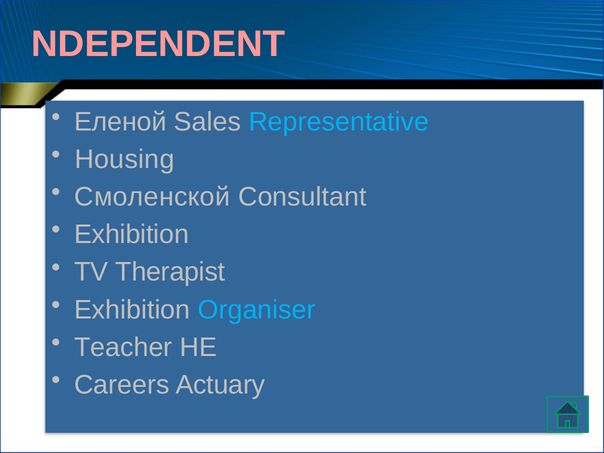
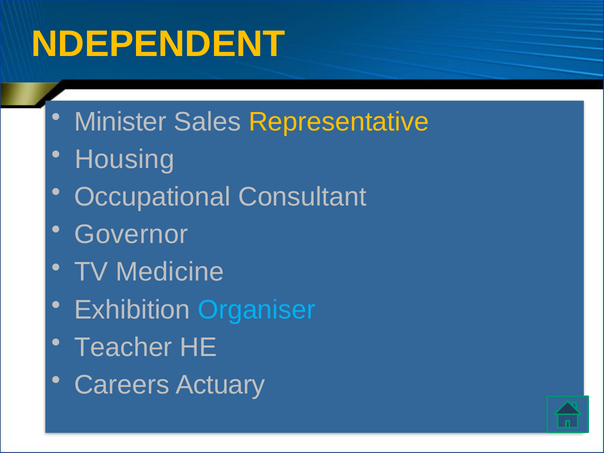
NDEPENDENT colour: pink -> yellow
Еленой: Еленой -> Minister
Representative colour: light blue -> yellow
Смоленской: Смоленской -> Occupational
Exhibition at (131, 234): Exhibition -> Governor
Therapist: Therapist -> Medicine
